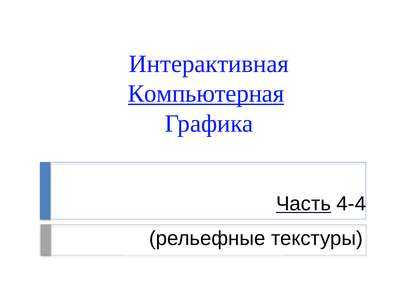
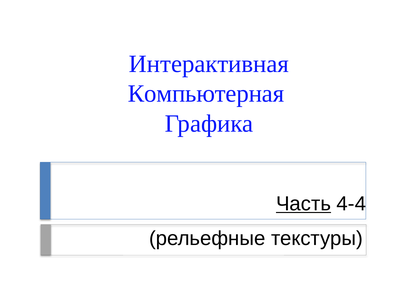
Компьютерная underline: present -> none
